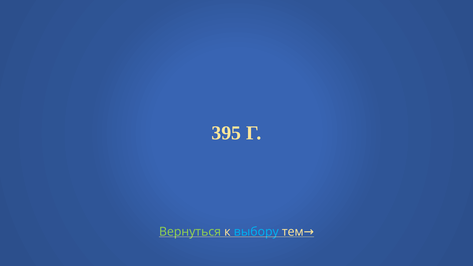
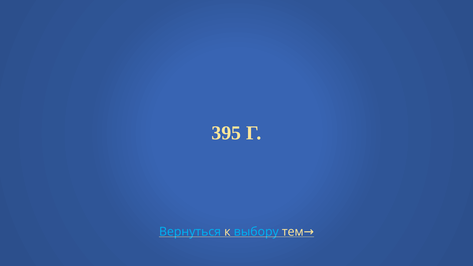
Вернуться colour: light green -> light blue
